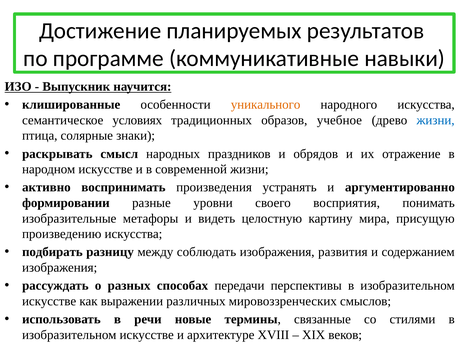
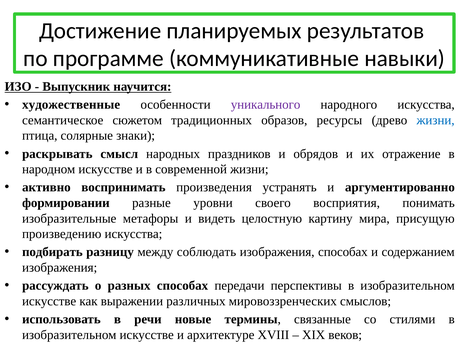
клишированные: клишированные -> художественные
уникального colour: orange -> purple
условиях: условиях -> сюжетом
учебное: учебное -> ресурсы
изображения развития: развития -> способах
